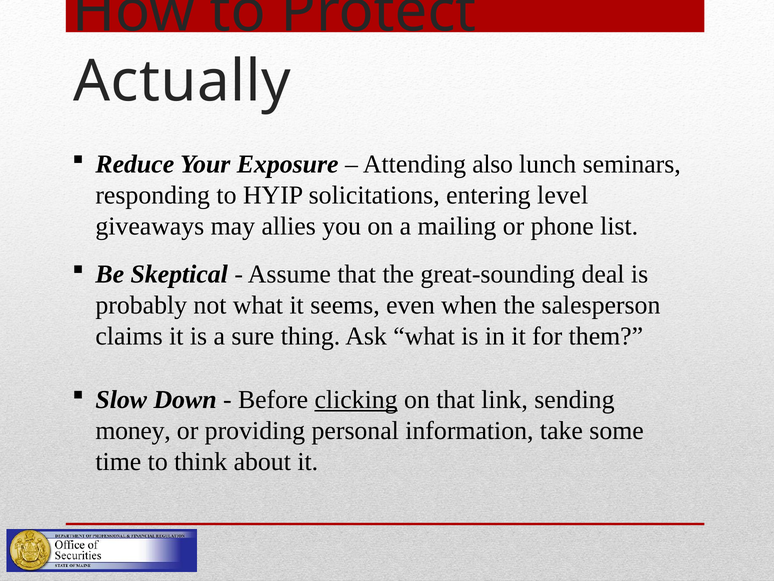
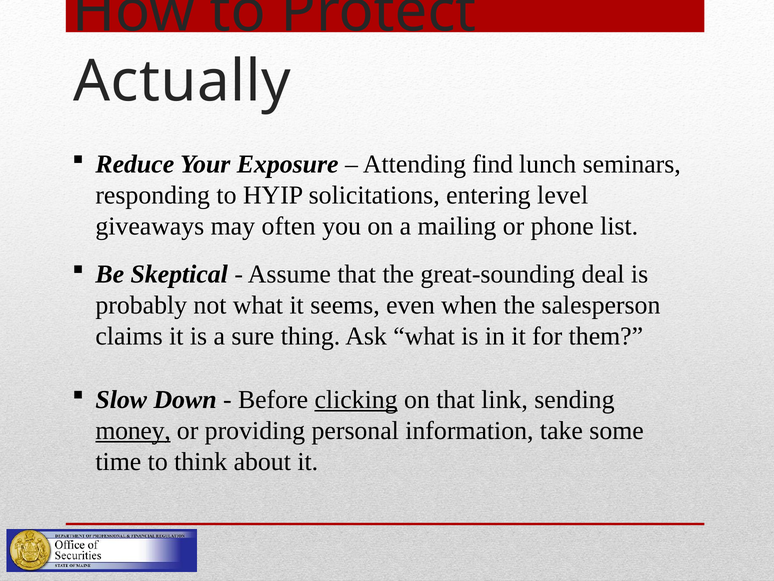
also: also -> find
allies: allies -> often
money underline: none -> present
